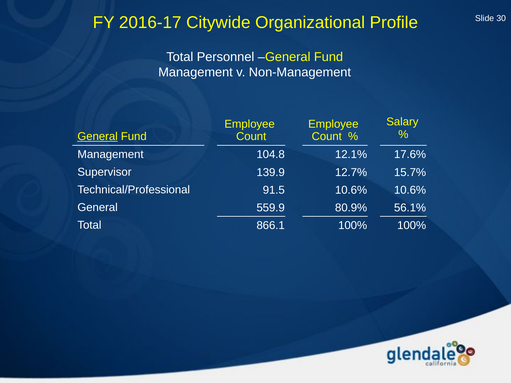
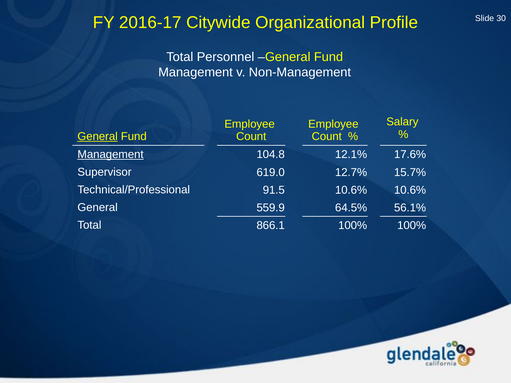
Management at (111, 154) underline: none -> present
139.9: 139.9 -> 619.0
80.9%: 80.9% -> 64.5%
